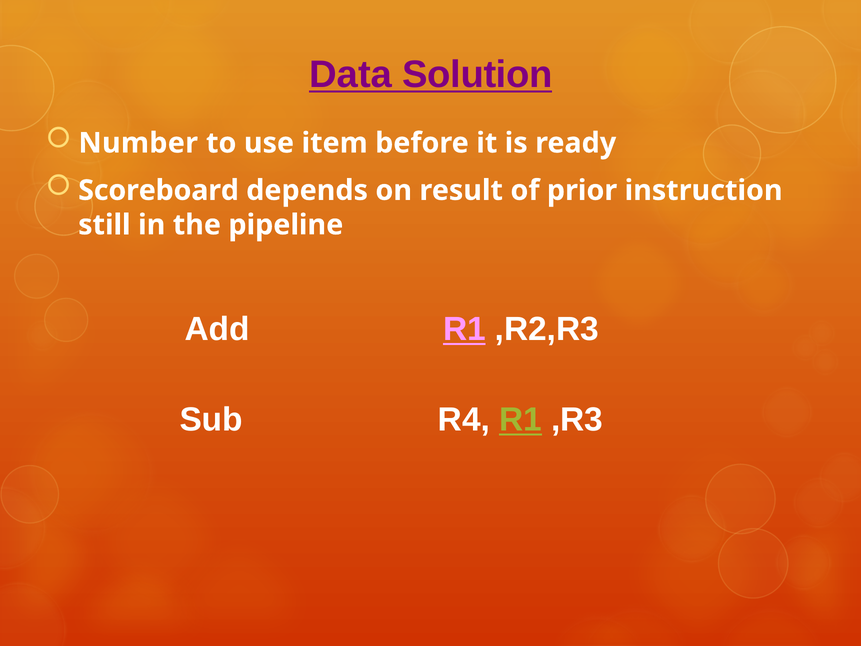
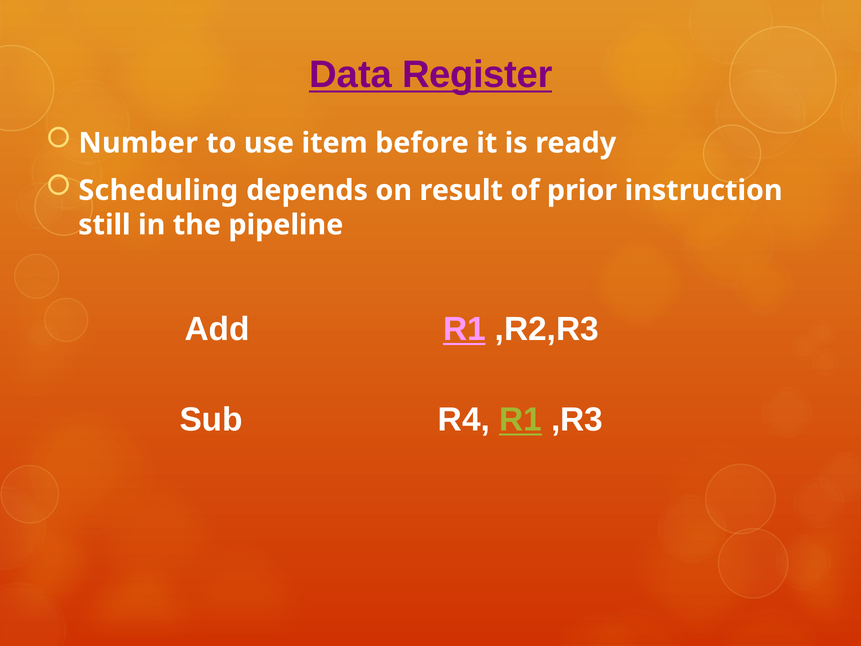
Solution: Solution -> Register
Scoreboard: Scoreboard -> Scheduling
